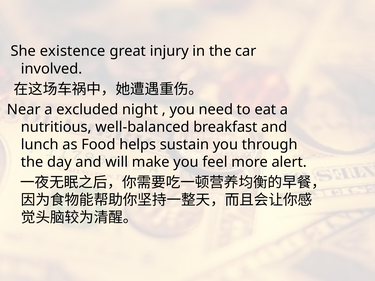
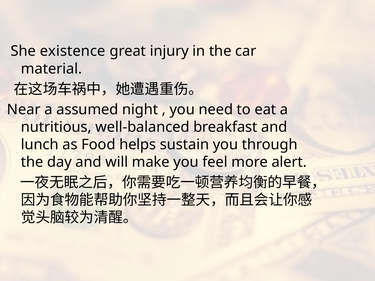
involved: involved -> material
excluded: excluded -> assumed
